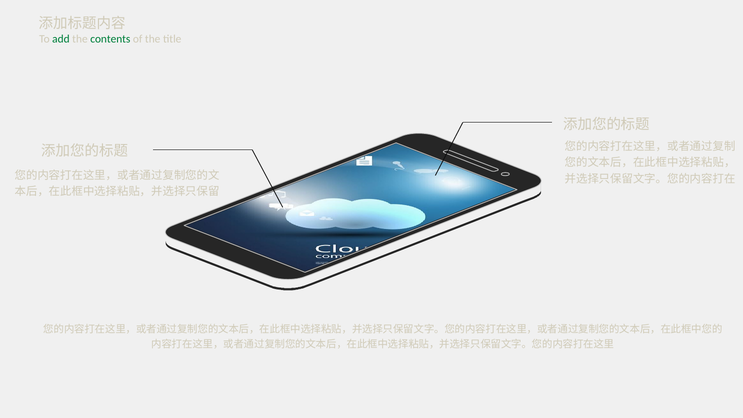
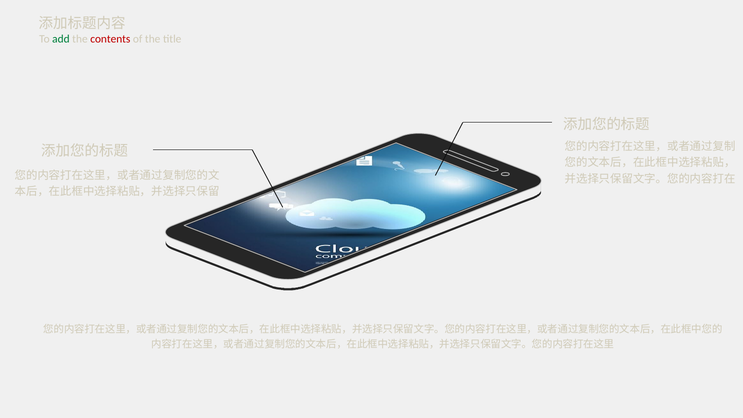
contents colour: green -> red
